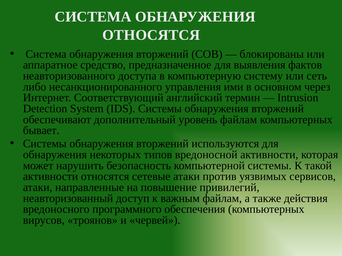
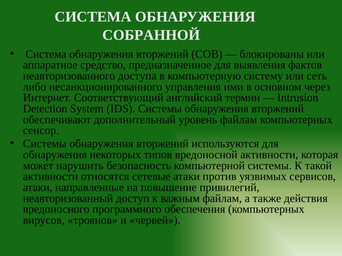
ОТНОСЯТСЯ at (151, 35): ОТНОСЯТСЯ -> СОБРАННОЙ
бывает: бывает -> сенсор
